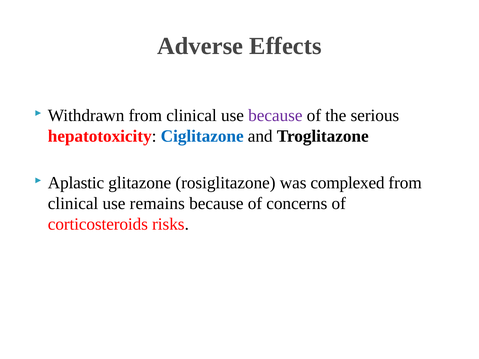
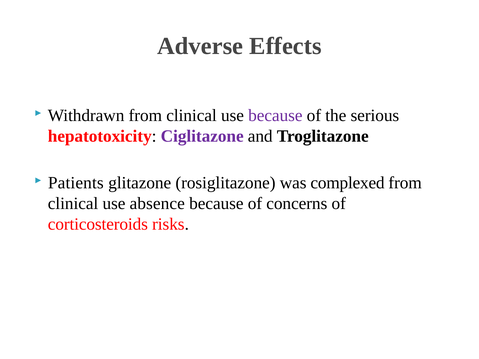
Ciglitazone colour: blue -> purple
Aplastic: Aplastic -> Patients
remains: remains -> absence
